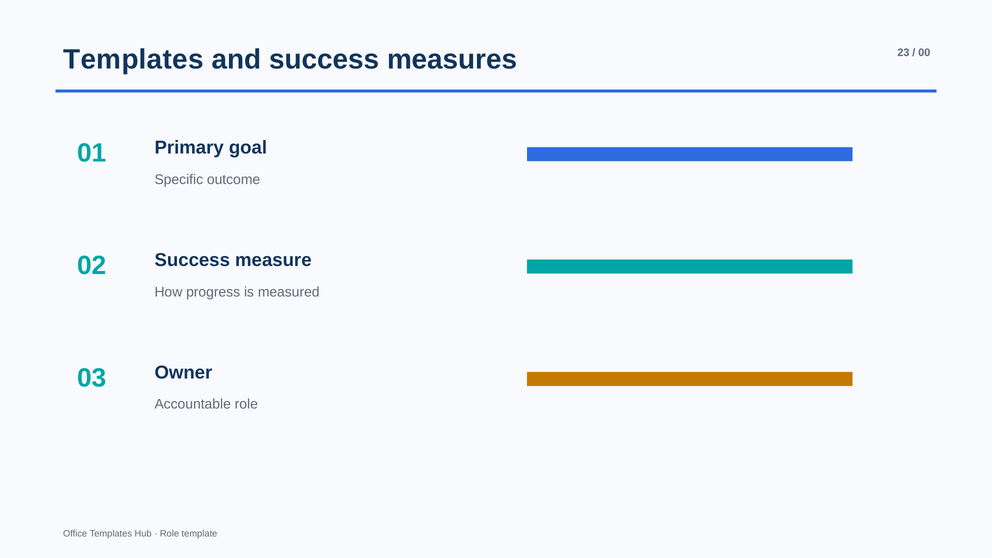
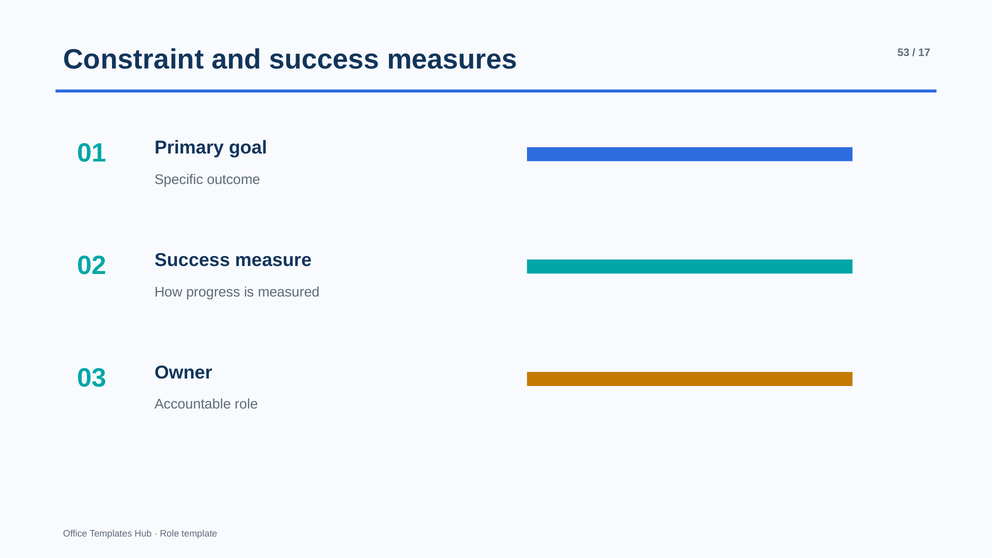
Templates at (133, 60): Templates -> Constraint
23: 23 -> 53
00: 00 -> 17
